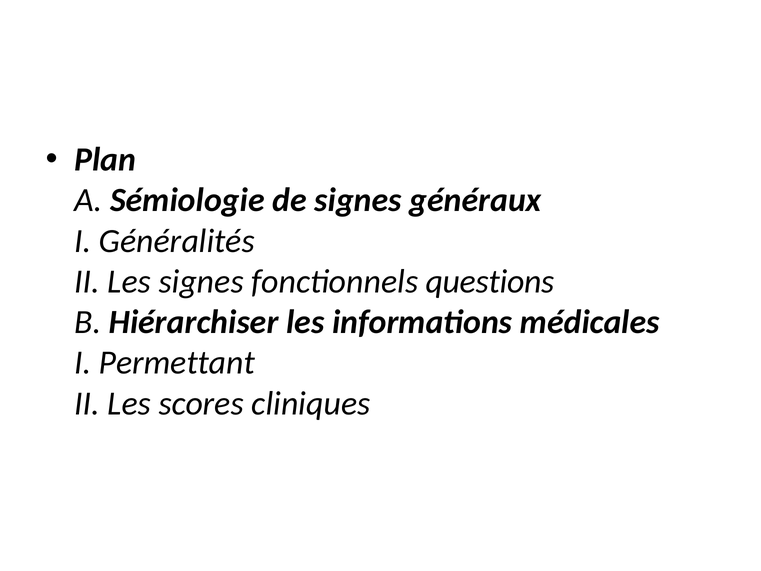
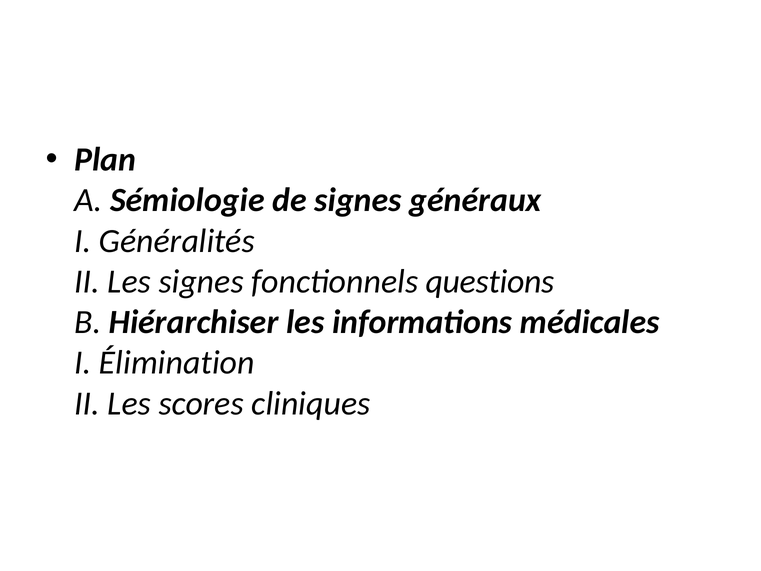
Permettant: Permettant -> Élimination
